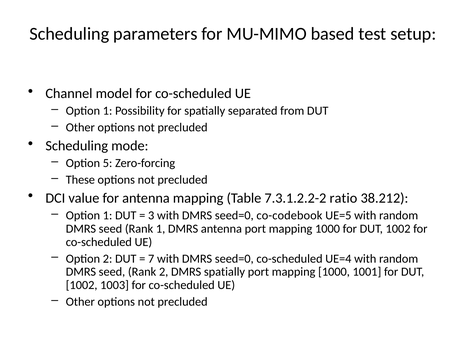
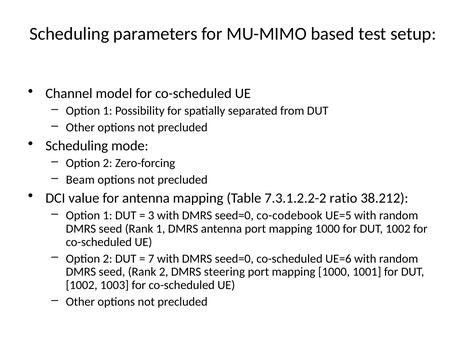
5 at (108, 163): 5 -> 2
These: These -> Beam
UE=4: UE=4 -> UE=6
DMRS spatially: spatially -> steering
